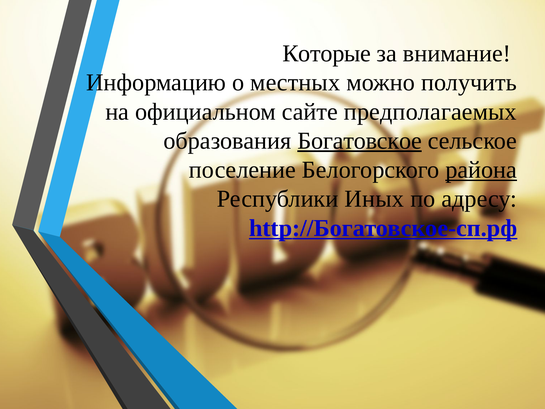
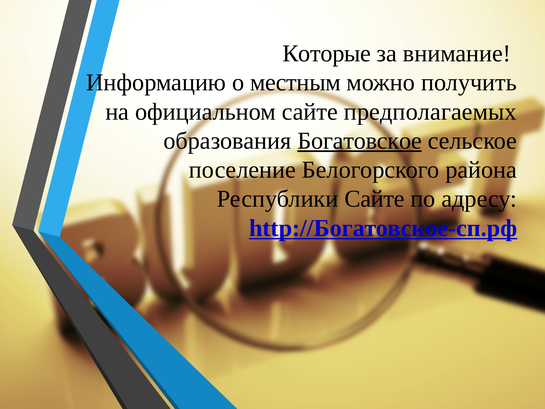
местных: местных -> местным
района underline: present -> none
Республики Иных: Иных -> Сайте
